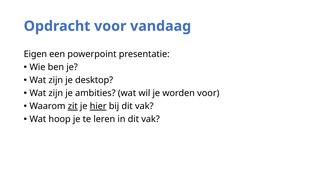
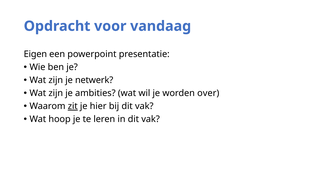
desktop: desktop -> netwerk
worden voor: voor -> over
hier underline: present -> none
